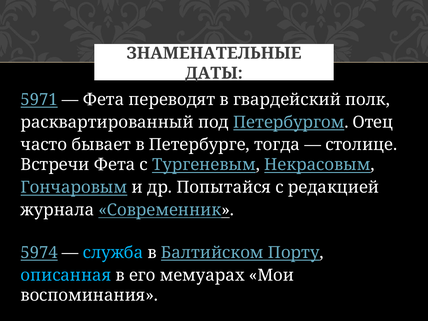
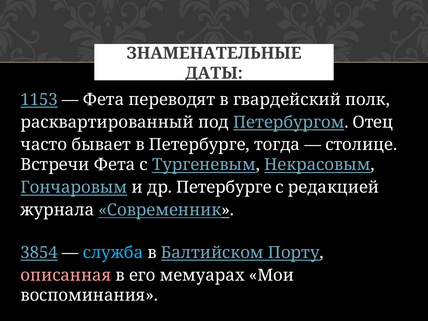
5971: 5971 -> 1153
др Попытайся: Попытайся -> Петербурге
5974: 5974 -> 3854
описанная colour: light blue -> pink
